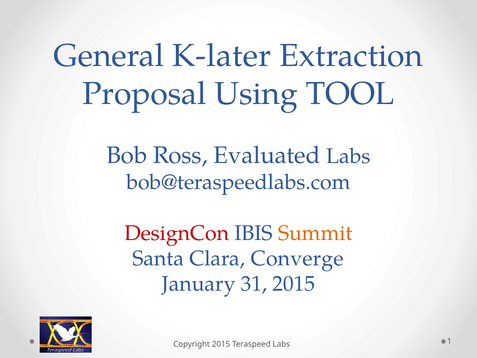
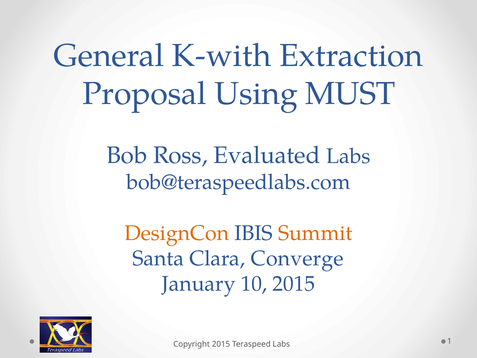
K-later: K-later -> K-with
TOOL: TOOL -> MUST
DesignCon colour: red -> orange
31: 31 -> 10
